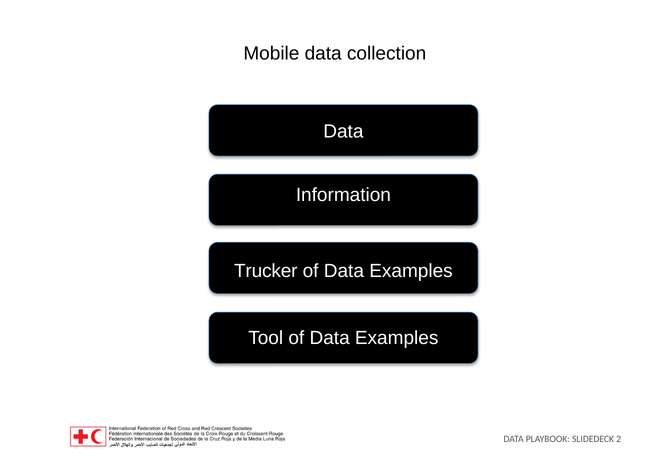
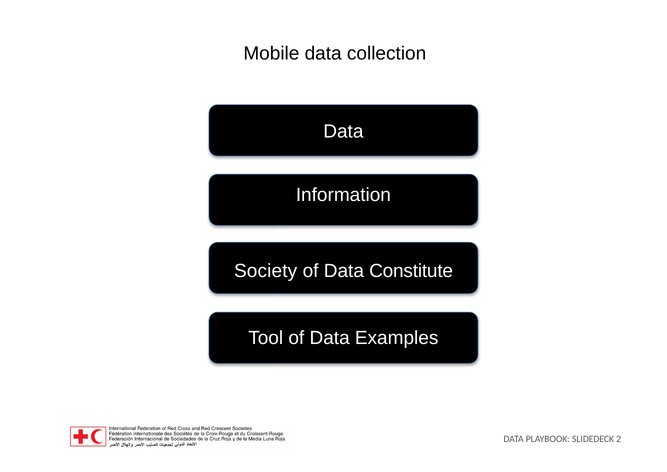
Trucker: Trucker -> Society
Examples at (411, 271): Examples -> Constitute
